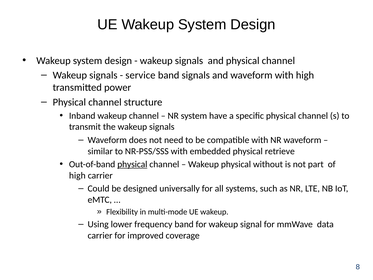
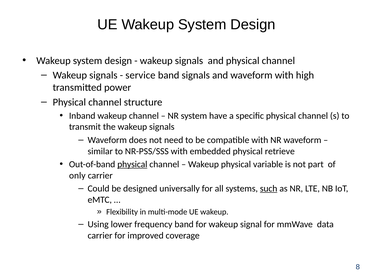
without: without -> variable
high at (77, 175): high -> only
such underline: none -> present
